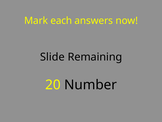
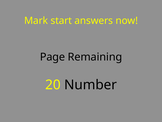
each: each -> start
Slide: Slide -> Page
